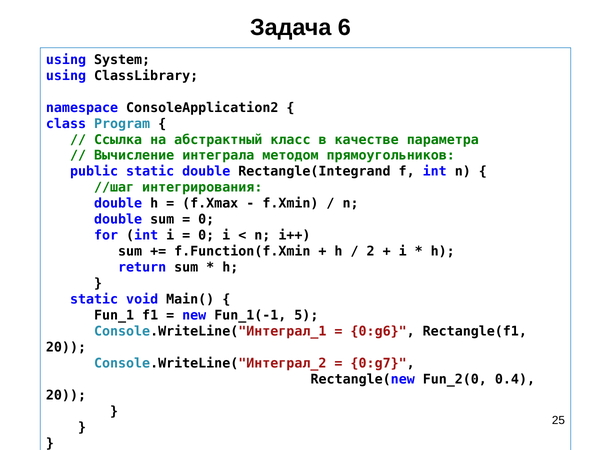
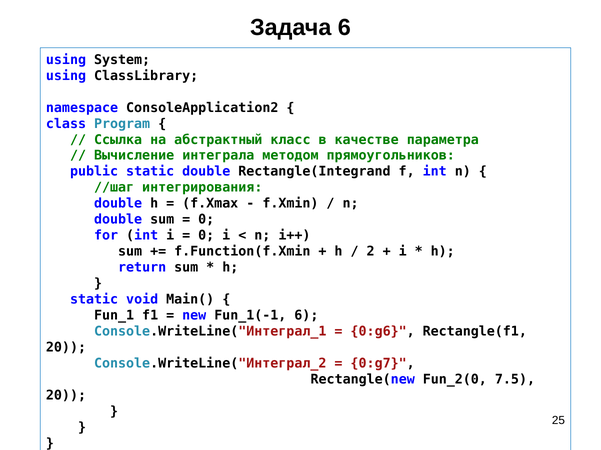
Fun_1(-1 5: 5 -> 6
0.4: 0.4 -> 7.5
